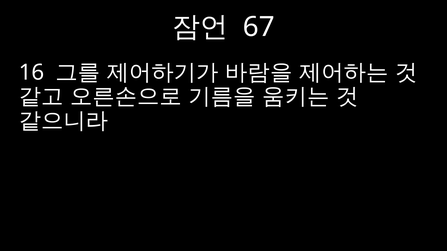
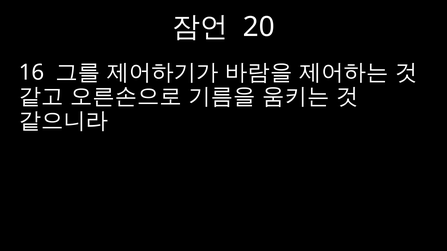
67: 67 -> 20
